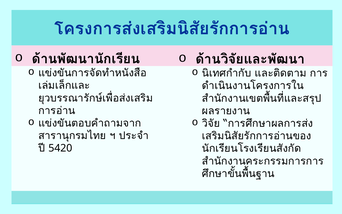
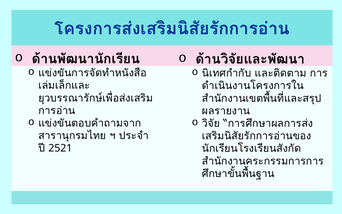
5420: 5420 -> 2521
